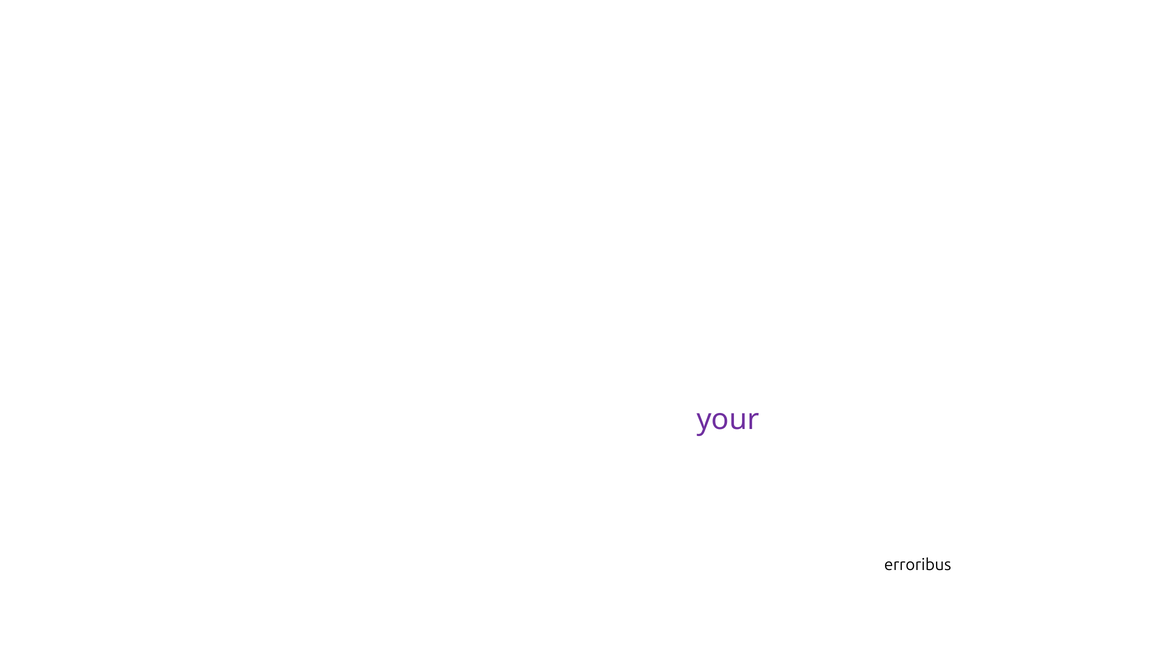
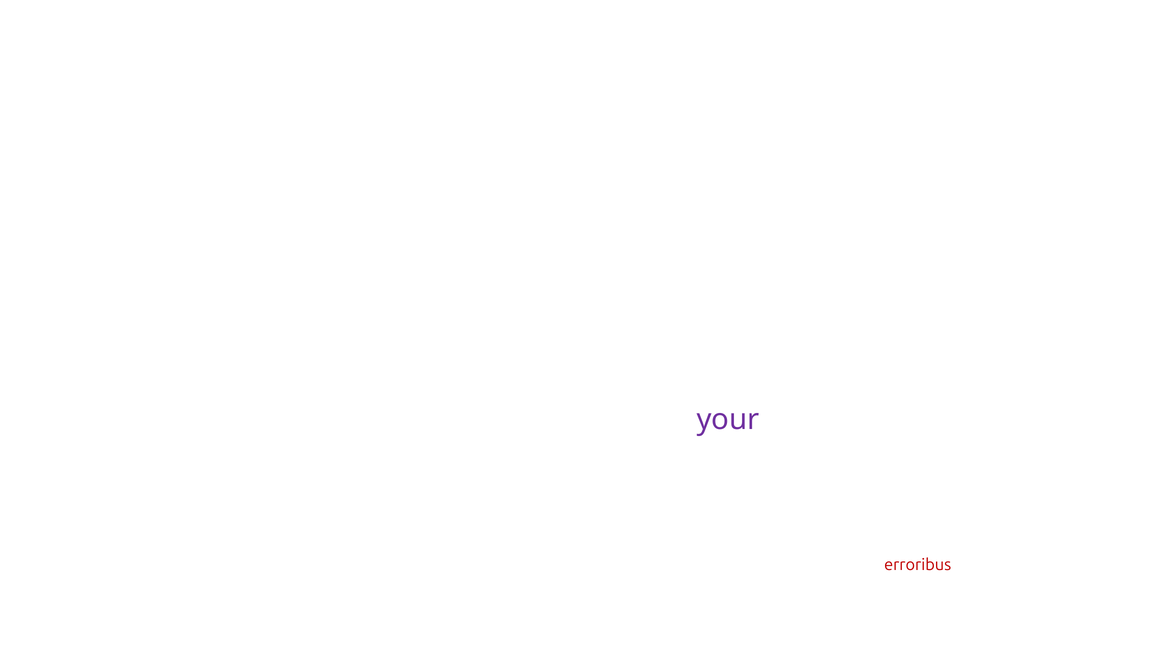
erroribus colour: black -> red
